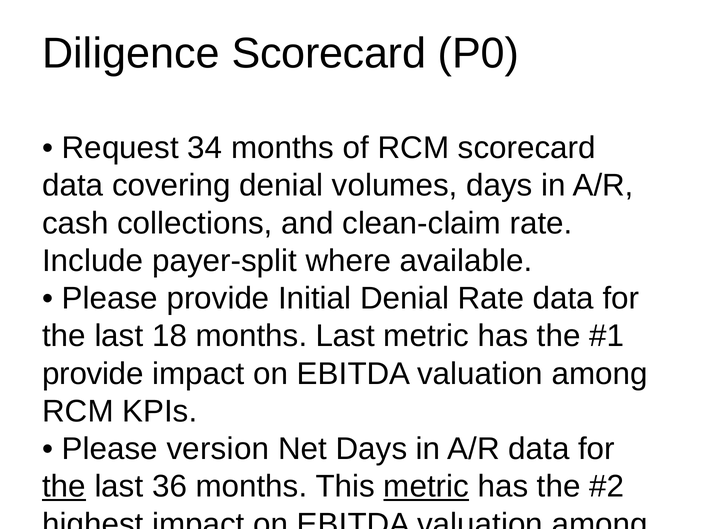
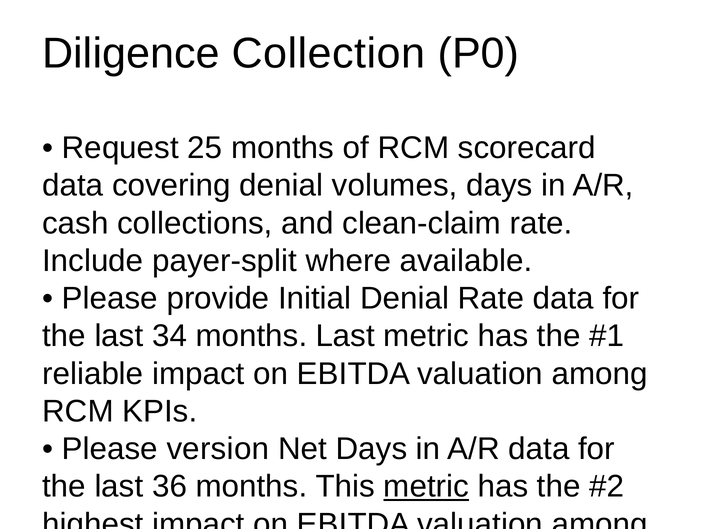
Diligence Scorecard: Scorecard -> Collection
34: 34 -> 25
18: 18 -> 34
provide at (93, 374): provide -> reliable
the at (64, 487) underline: present -> none
